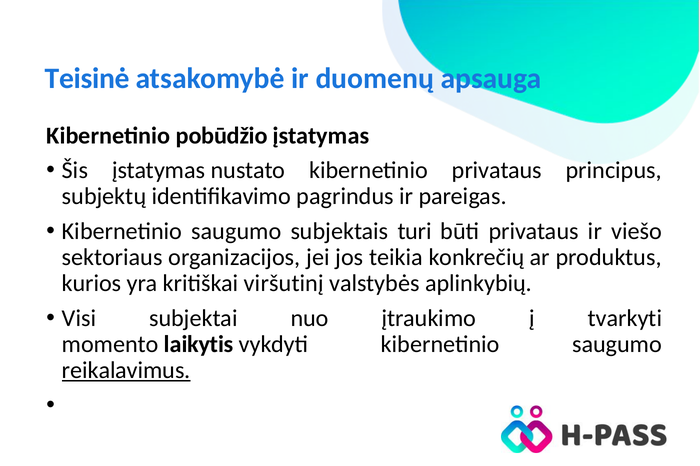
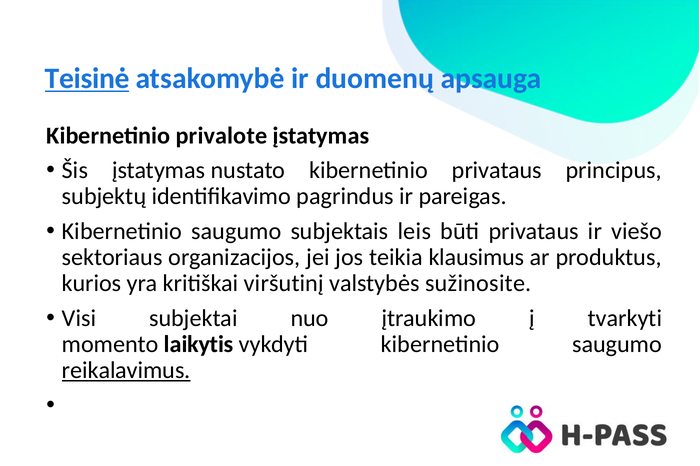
Teisinė underline: none -> present
pobūdžio: pobūdžio -> privalote
turi: turi -> leis
konkrečių: konkrečių -> klausimus
aplinkybių: aplinkybių -> sužinosite
